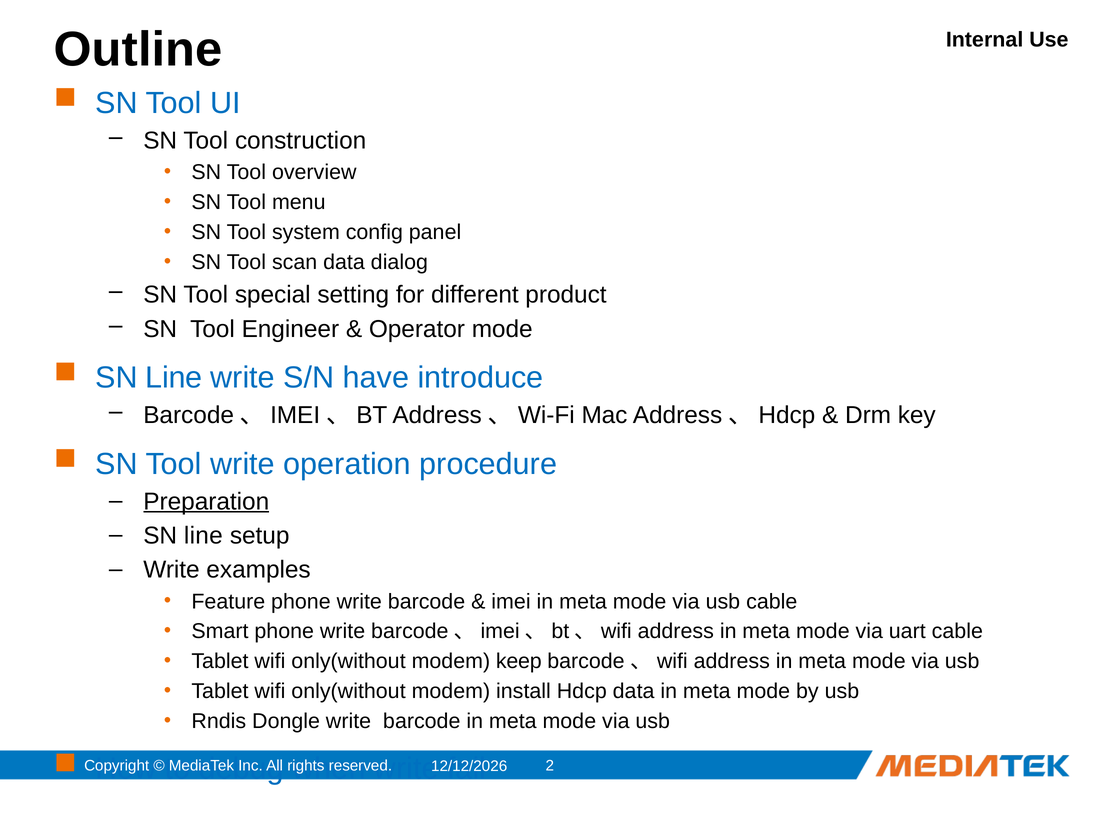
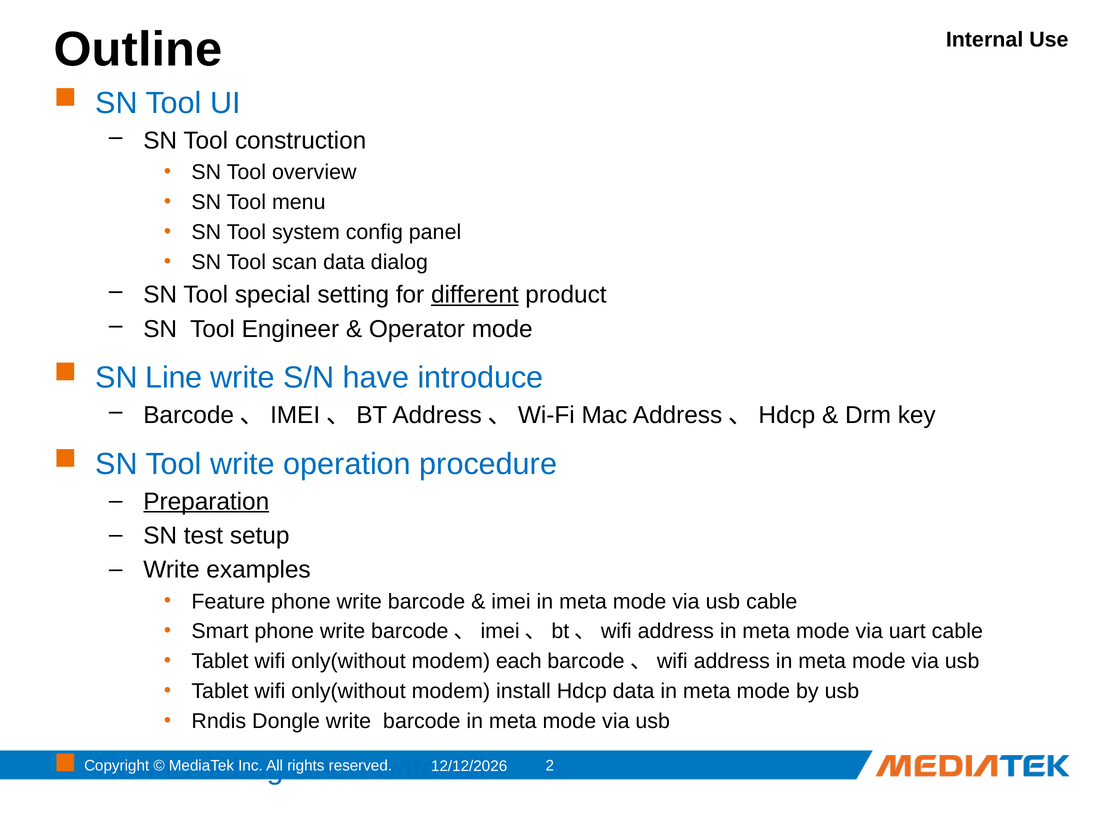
different underline: none -> present
line at (203, 536): line -> test
keep: keep -> each
